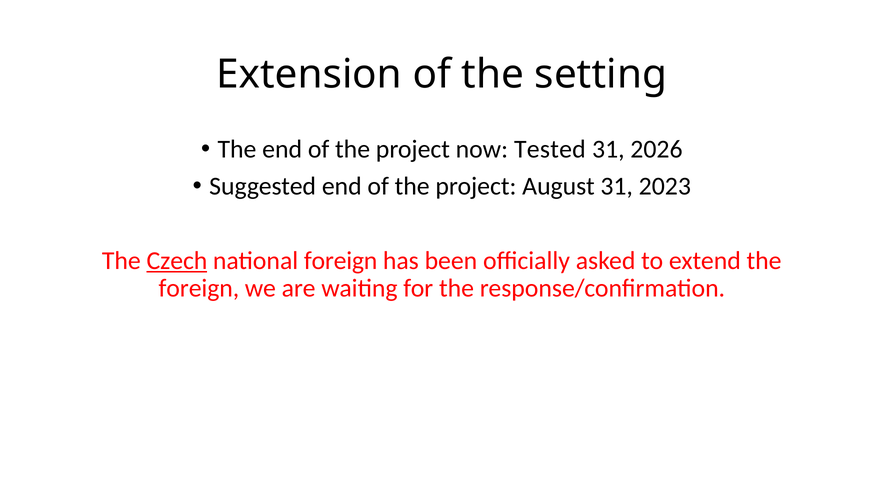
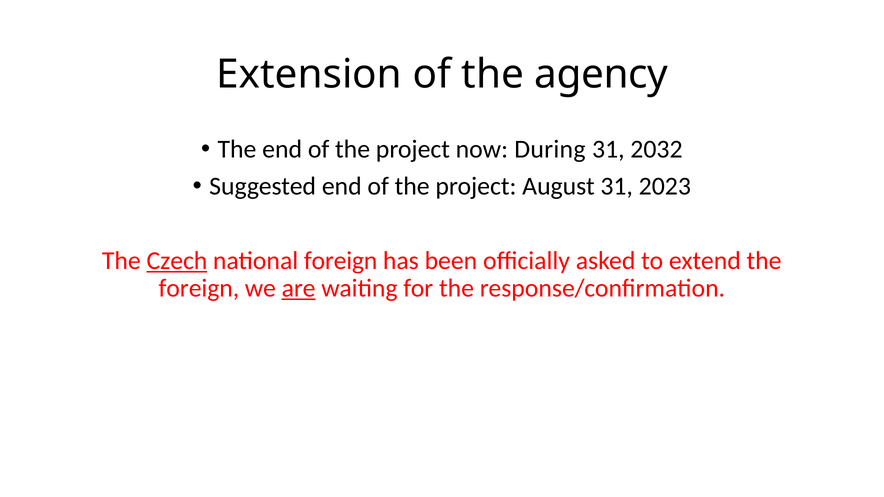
setting: setting -> agency
Tested: Tested -> During
2026: 2026 -> 2032
are underline: none -> present
